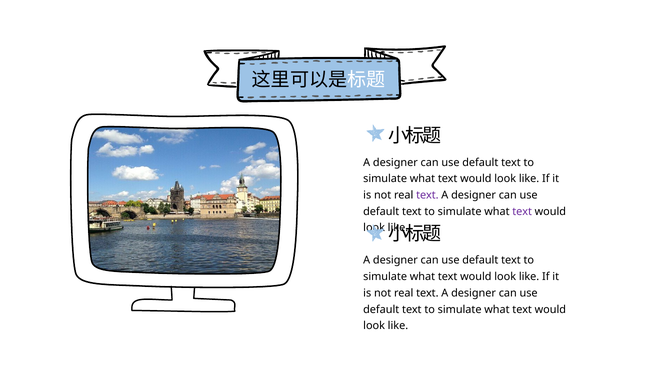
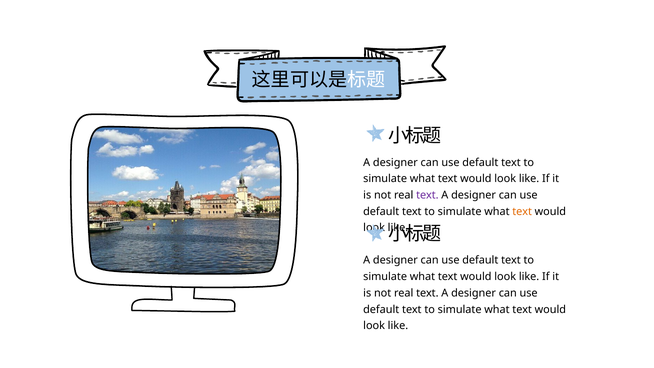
text at (522, 211) colour: purple -> orange
